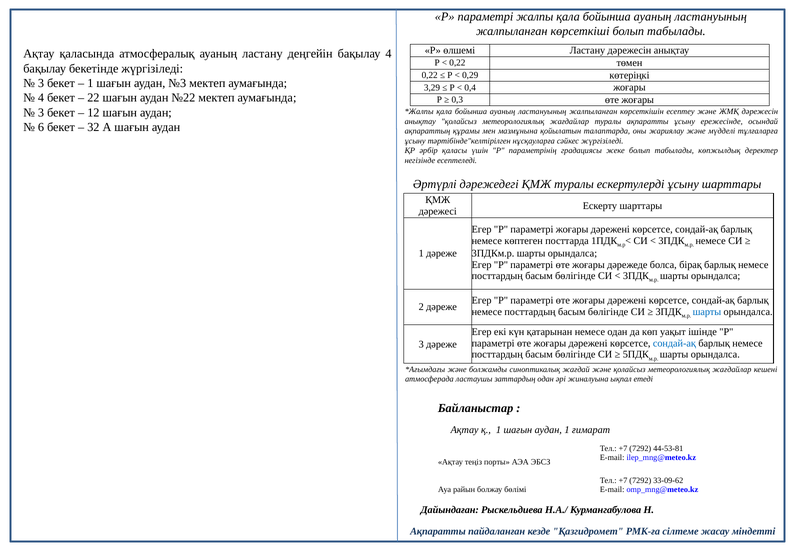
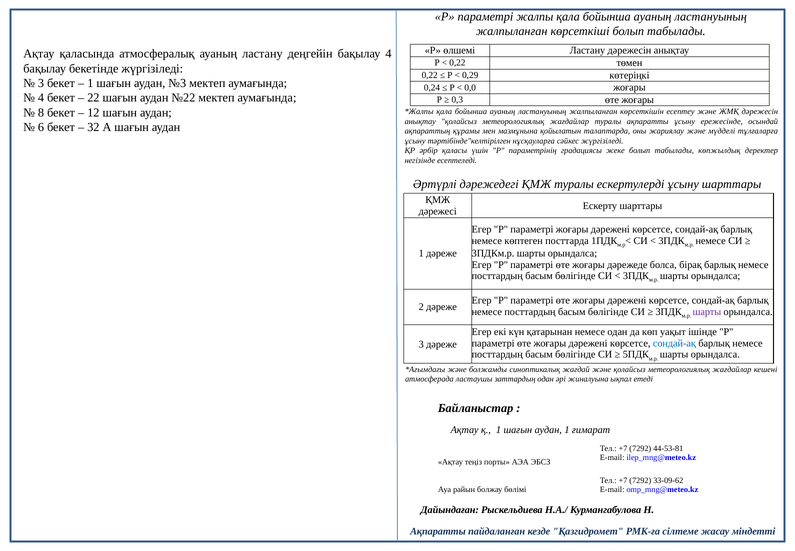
3,29: 3,29 -> 0,24
0,4: 0,4 -> 0,0
3 at (41, 113): 3 -> 8
шарты at (707, 312) colour: blue -> purple
